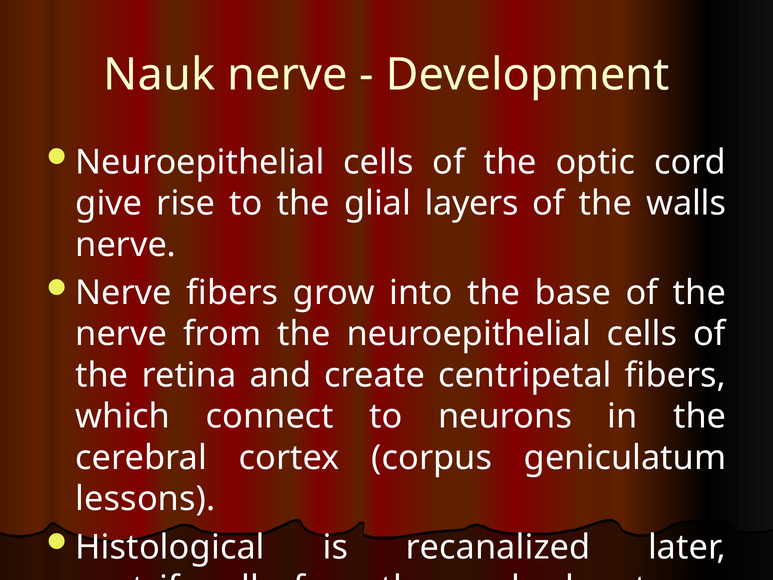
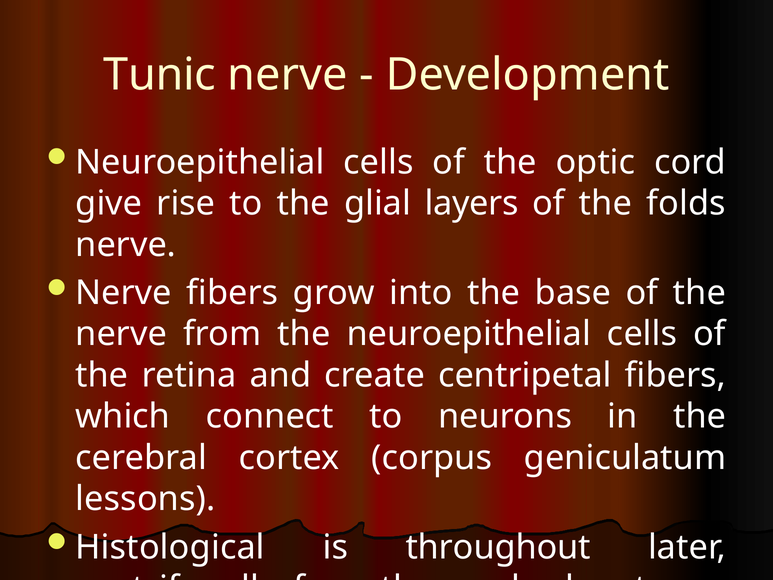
Nauk: Nauk -> Tunic
walls: walls -> folds
recanalized: recanalized -> throughout
